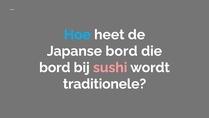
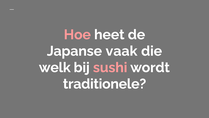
Hoe colour: light blue -> pink
Japanse bord: bord -> vaak
bord at (55, 67): bord -> welk
